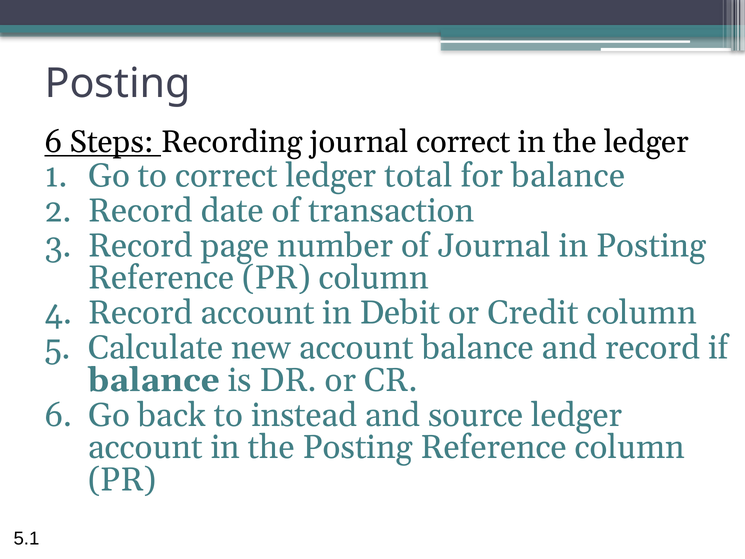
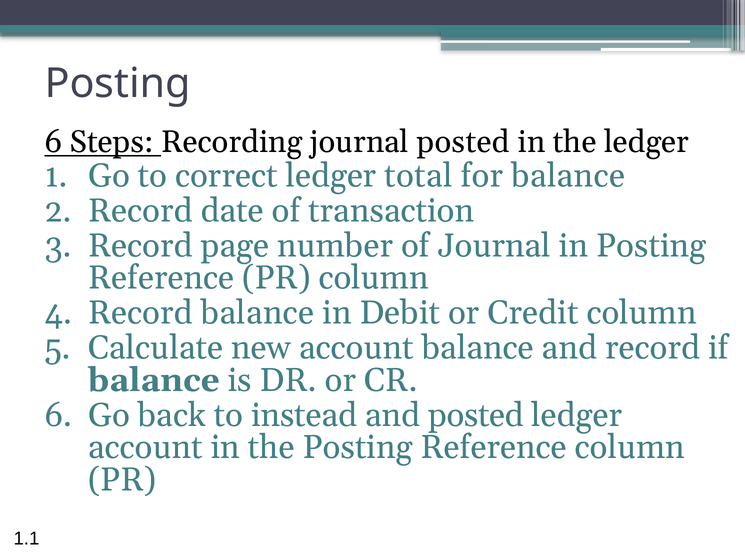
journal correct: correct -> posted
Record account: account -> balance
and source: source -> posted
5.1: 5.1 -> 1.1
